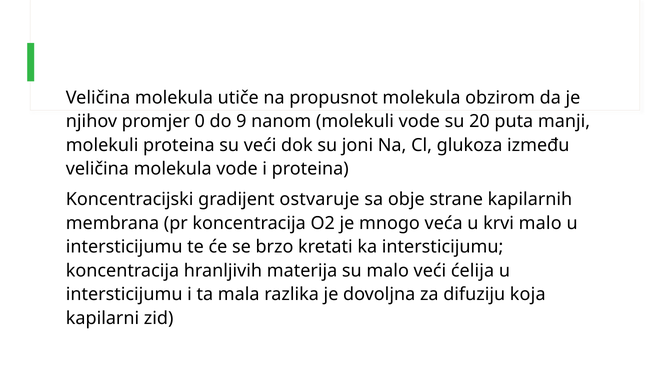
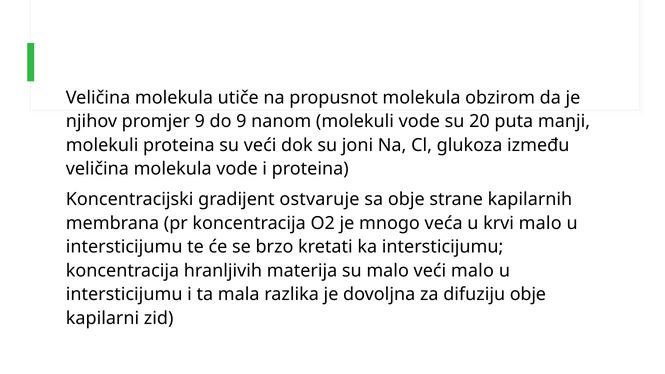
promjer 0: 0 -> 9
veći ćelija: ćelija -> malo
difuziju koja: koja -> obje
